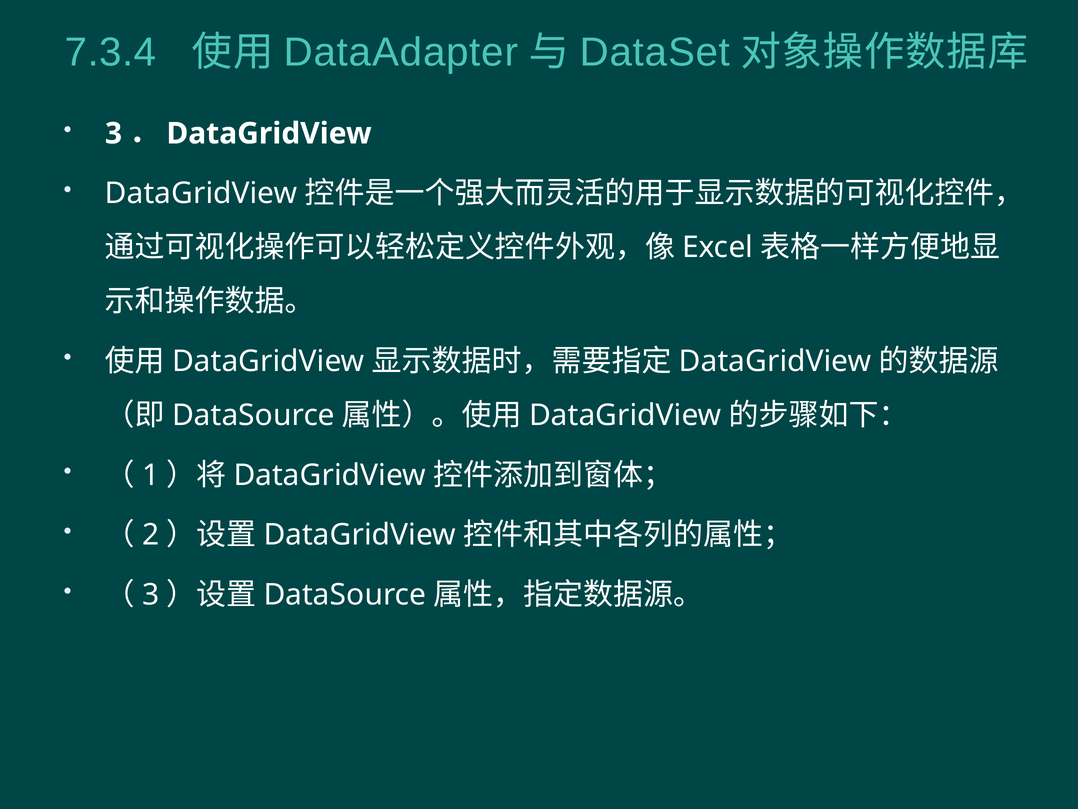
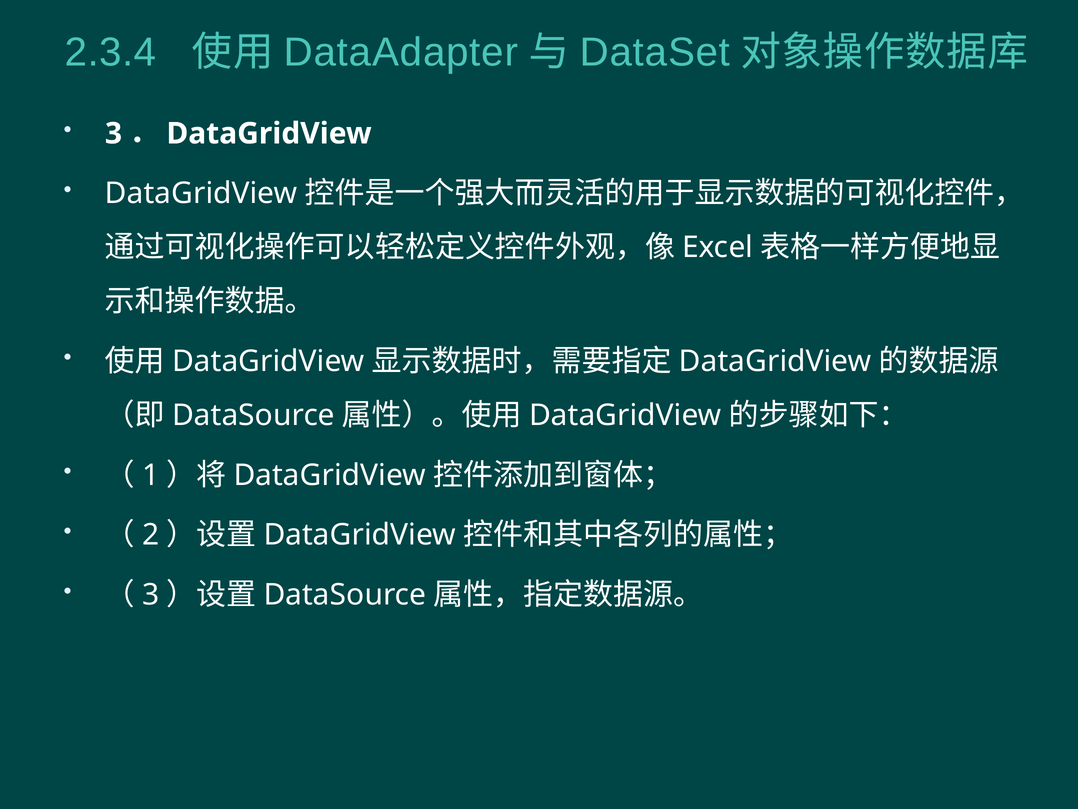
7.3.4: 7.3.4 -> 2.3.4
